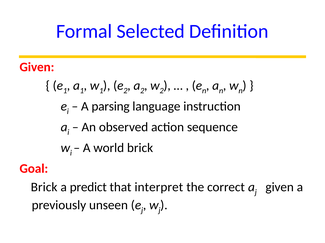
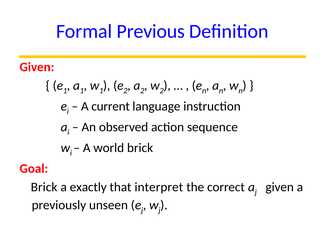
Selected: Selected -> Previous
parsing: parsing -> current
predict: predict -> exactly
